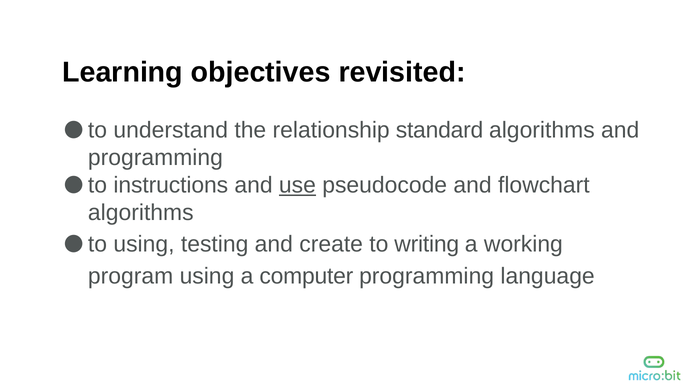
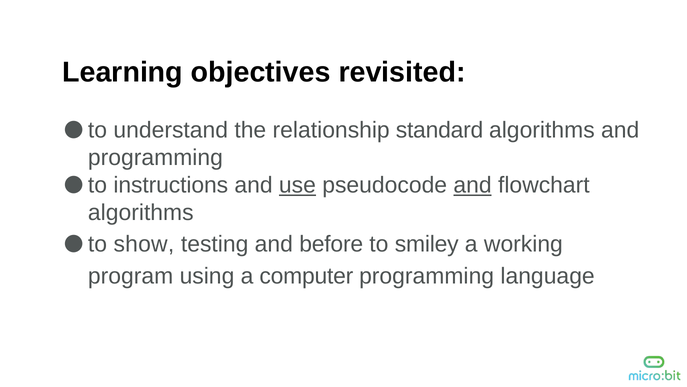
and at (473, 185) underline: none -> present
to using: using -> show
create: create -> before
writing: writing -> smiley
